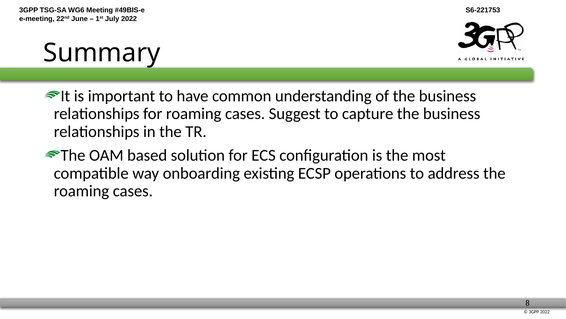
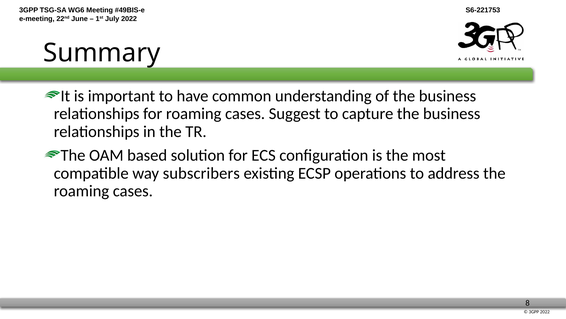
onboarding: onboarding -> subscribers
